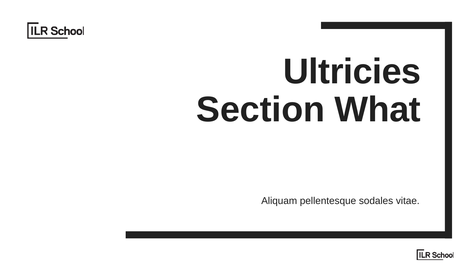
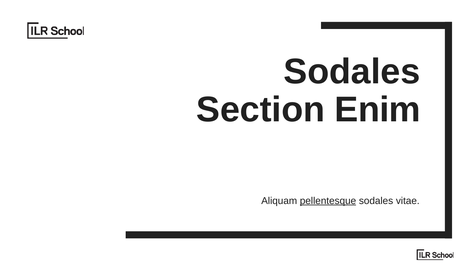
Ultricies at (352, 72): Ultricies -> Sodales
What: What -> Enim
pellentesque underline: none -> present
